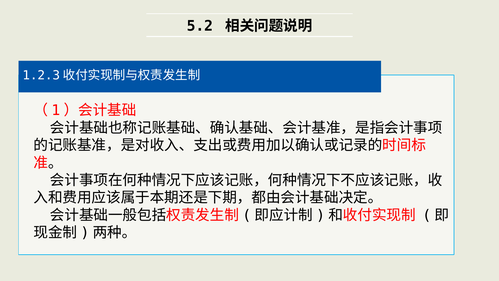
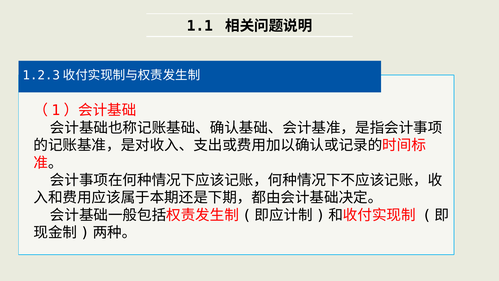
5.2: 5.2 -> 1.1
